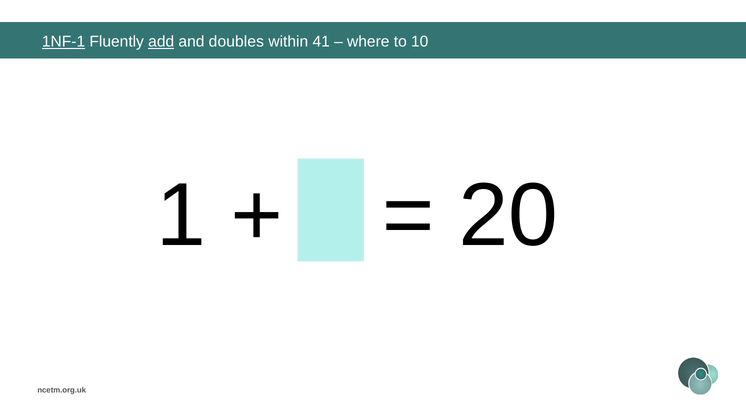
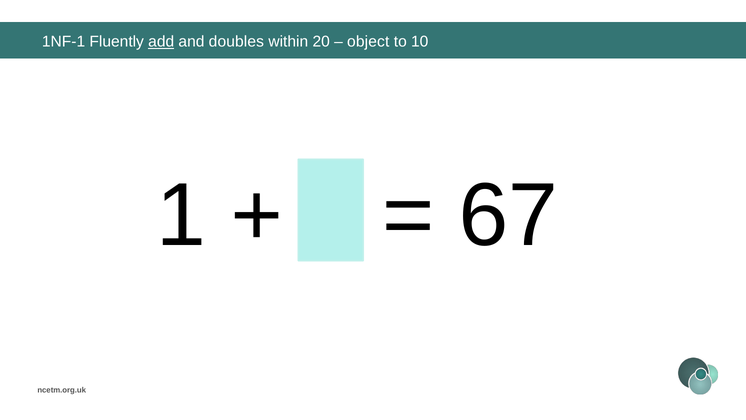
1NF-1 underline: present -> none
41: 41 -> 20
where: where -> object
20: 20 -> 67
